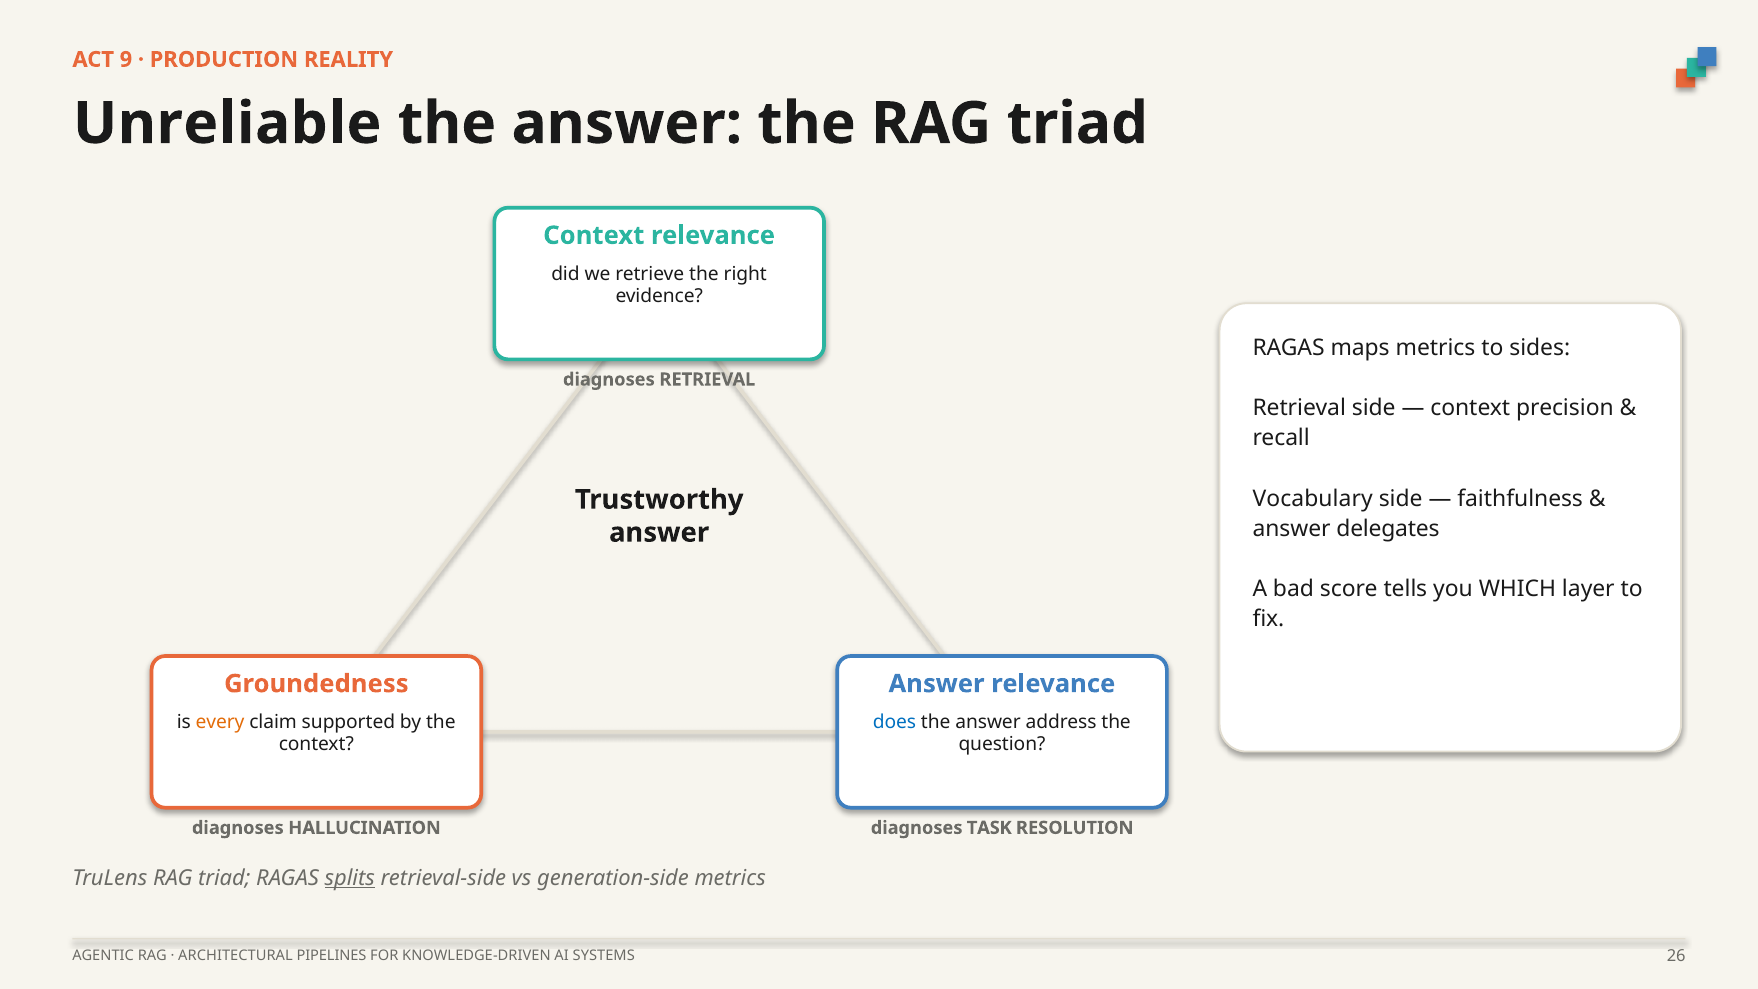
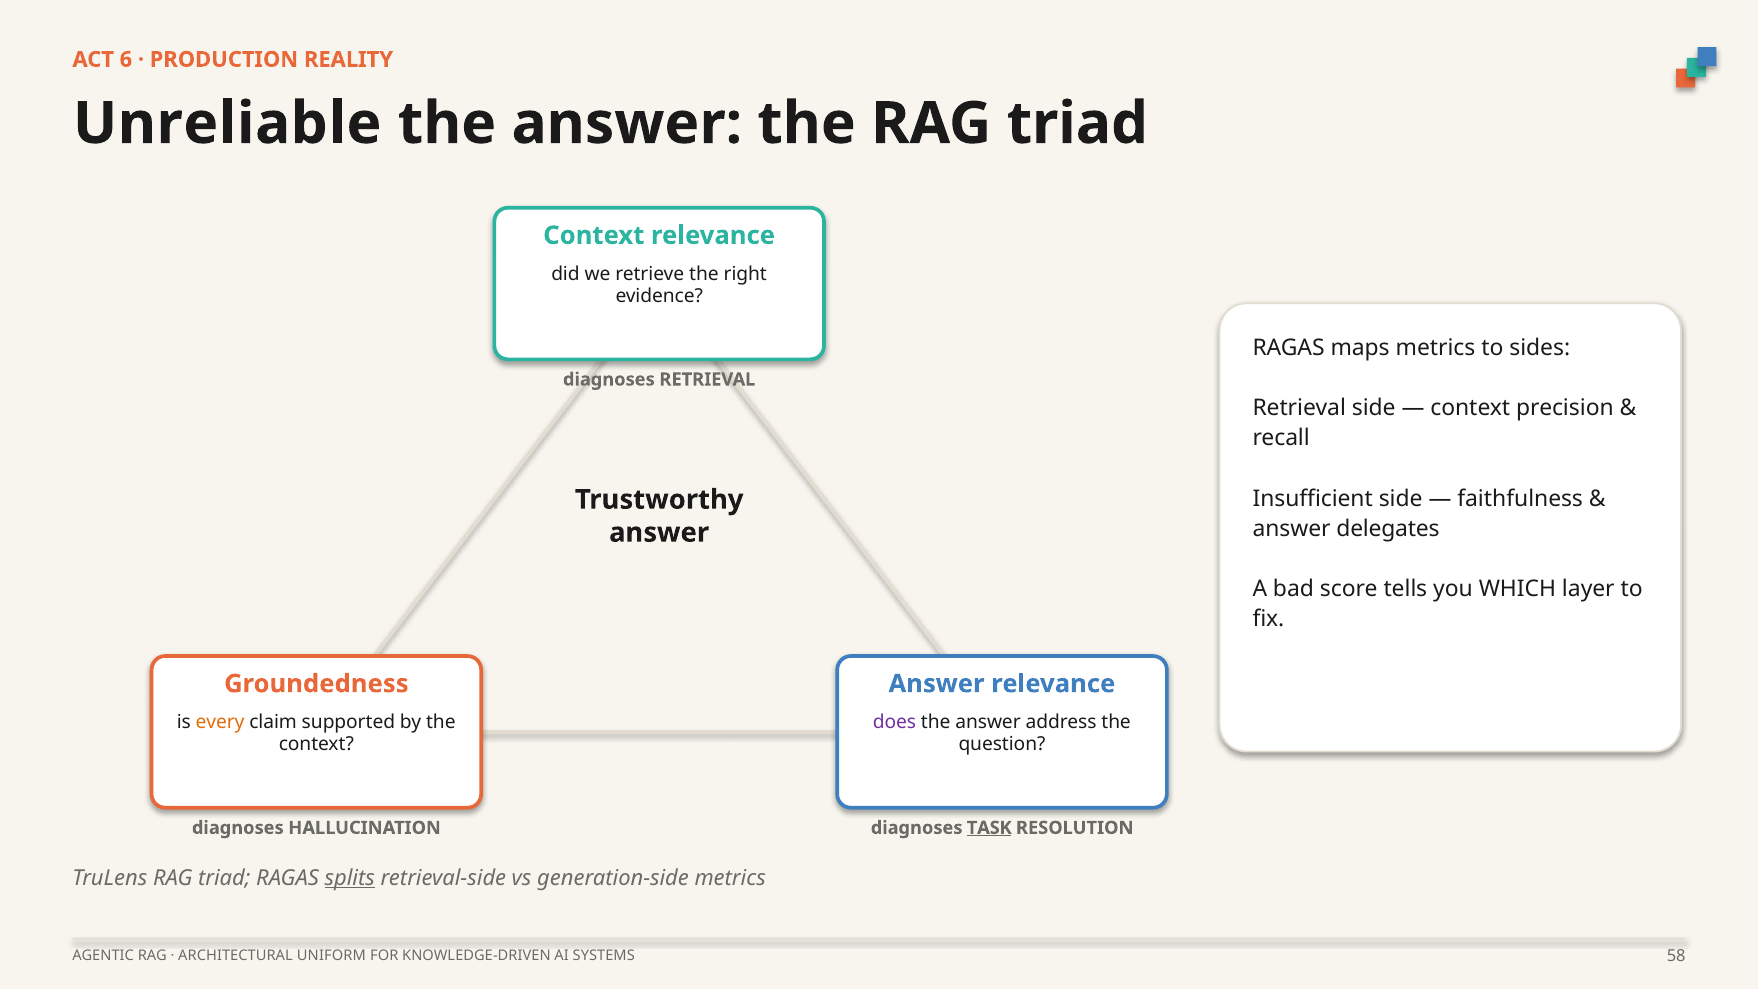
9: 9 -> 6
Vocabulary: Vocabulary -> Insufficient
does colour: blue -> purple
TASK underline: none -> present
PIPELINES: PIPELINES -> UNIFORM
26: 26 -> 58
